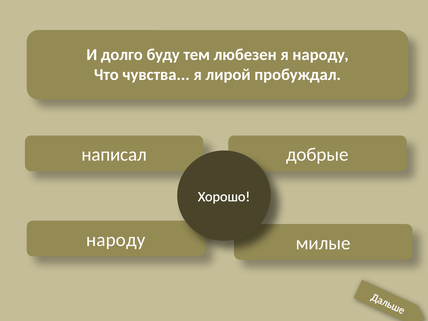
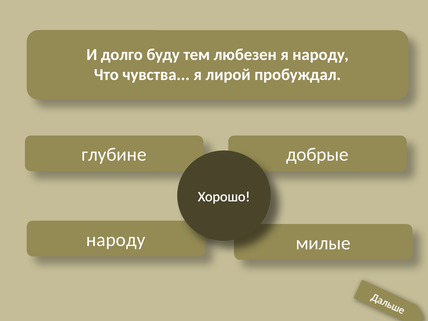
написал: написал -> глубине
